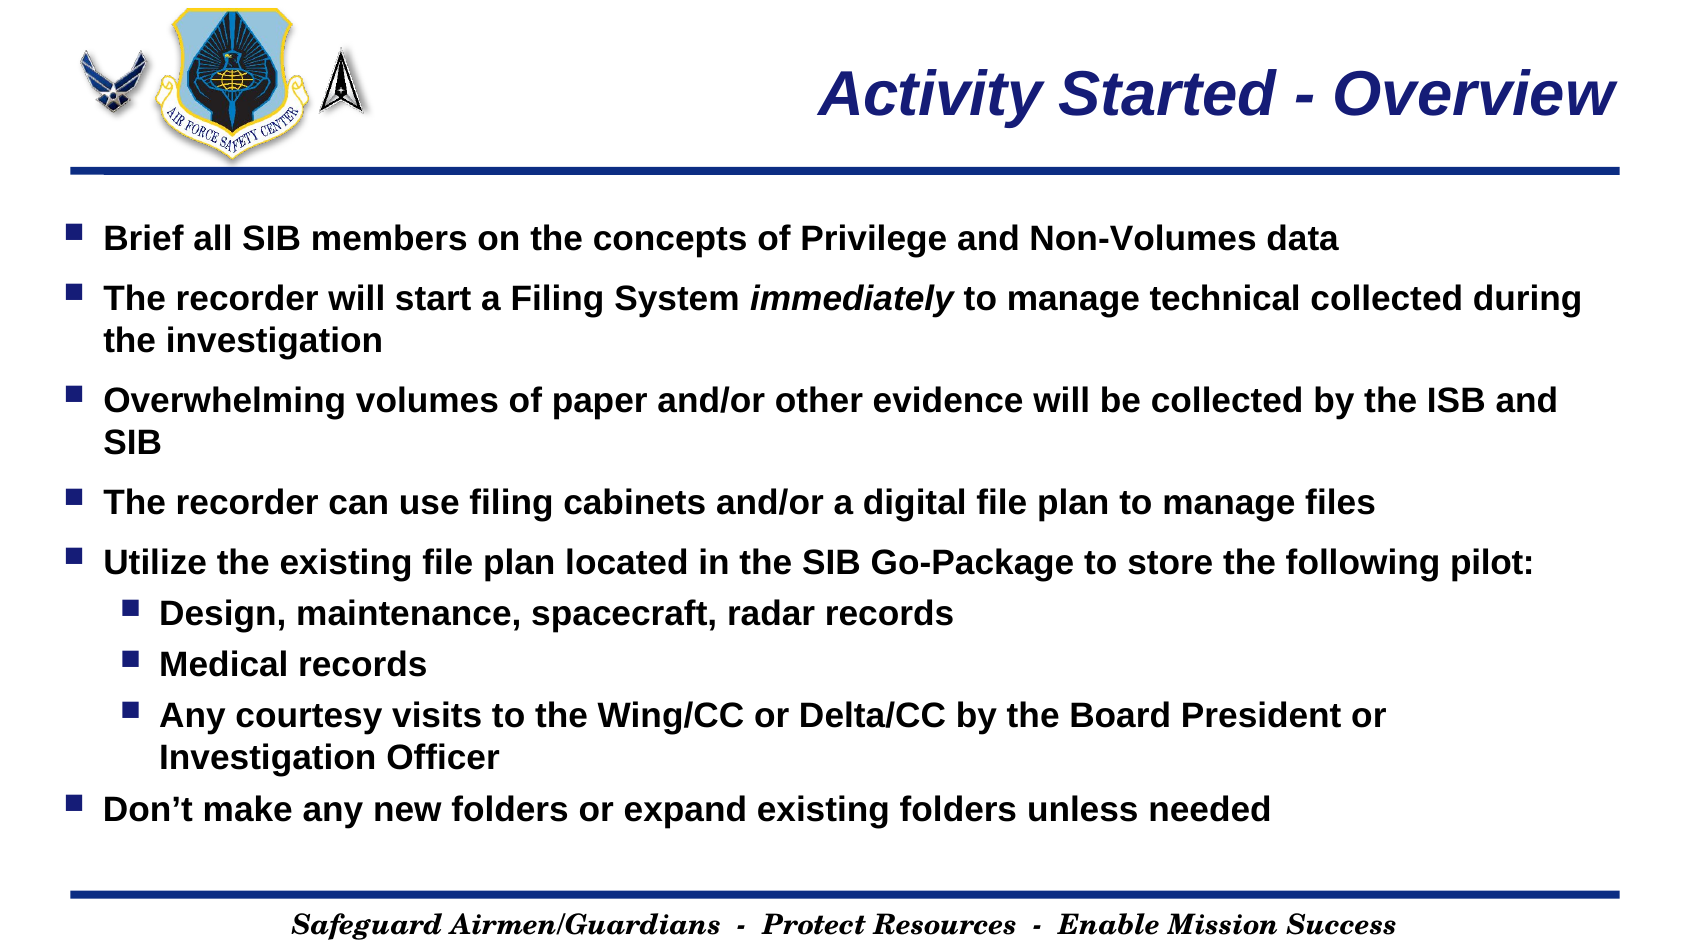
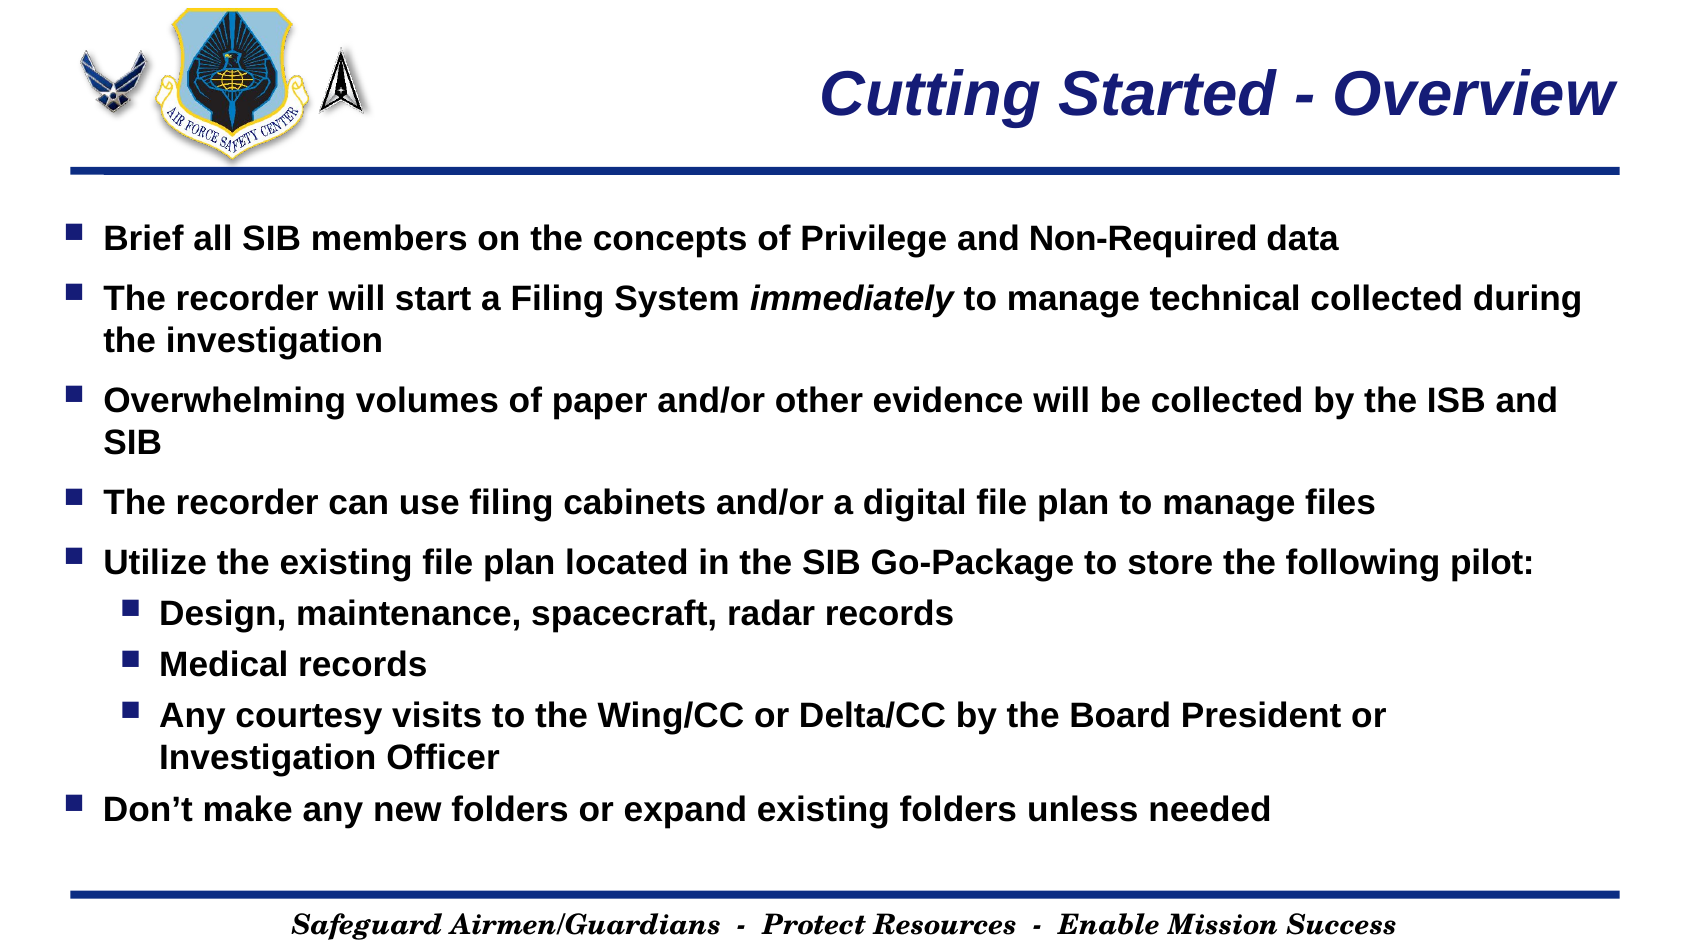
Activity: Activity -> Cutting
Non-Volumes: Non-Volumes -> Non-Required
